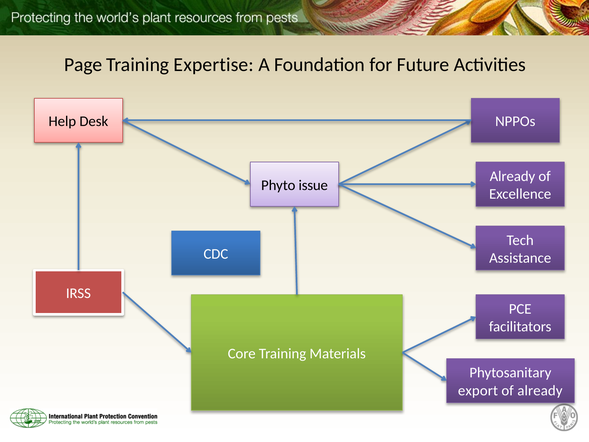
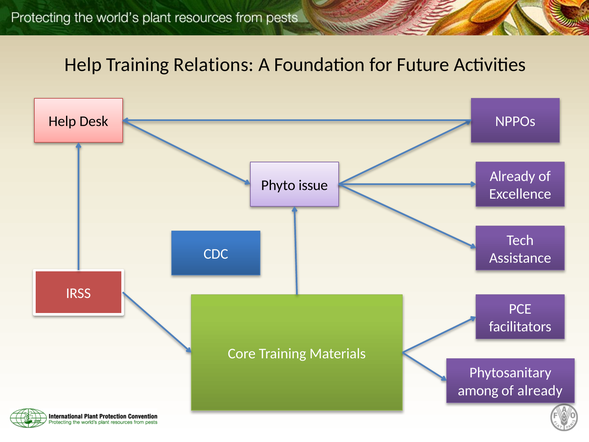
Page at (83, 65): Page -> Help
Expertise: Expertise -> Relations
export: export -> among
